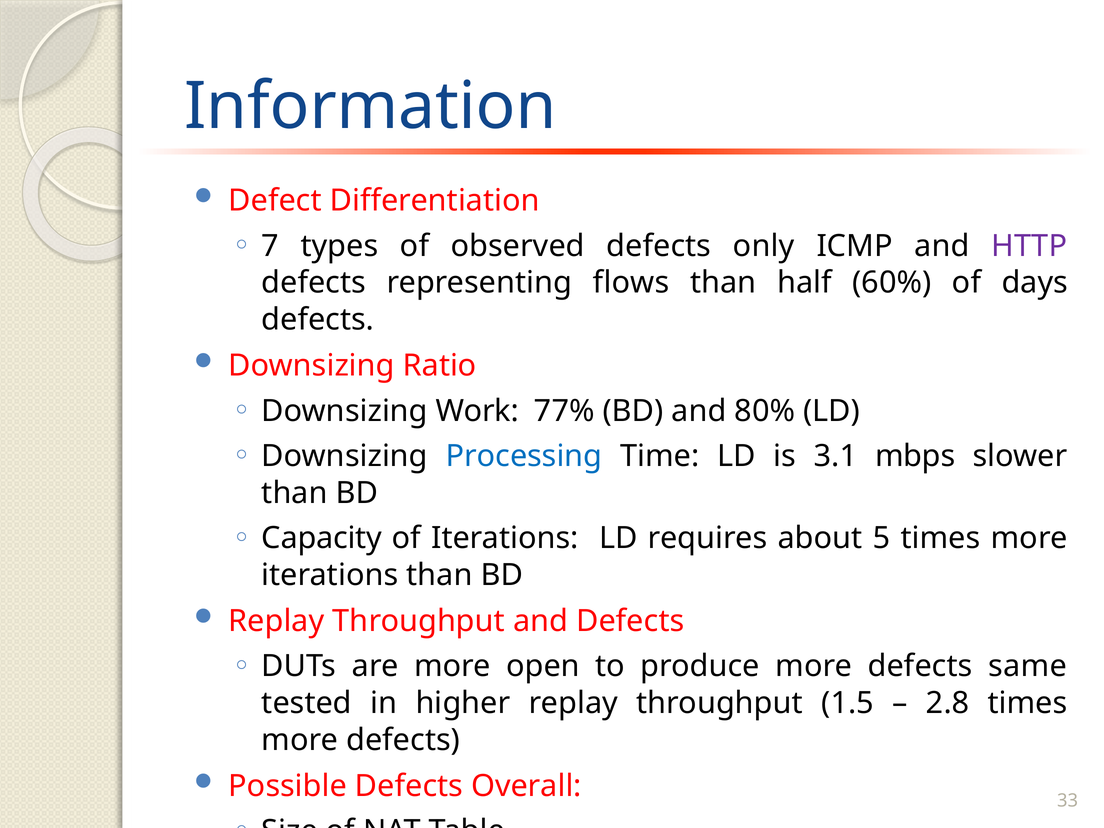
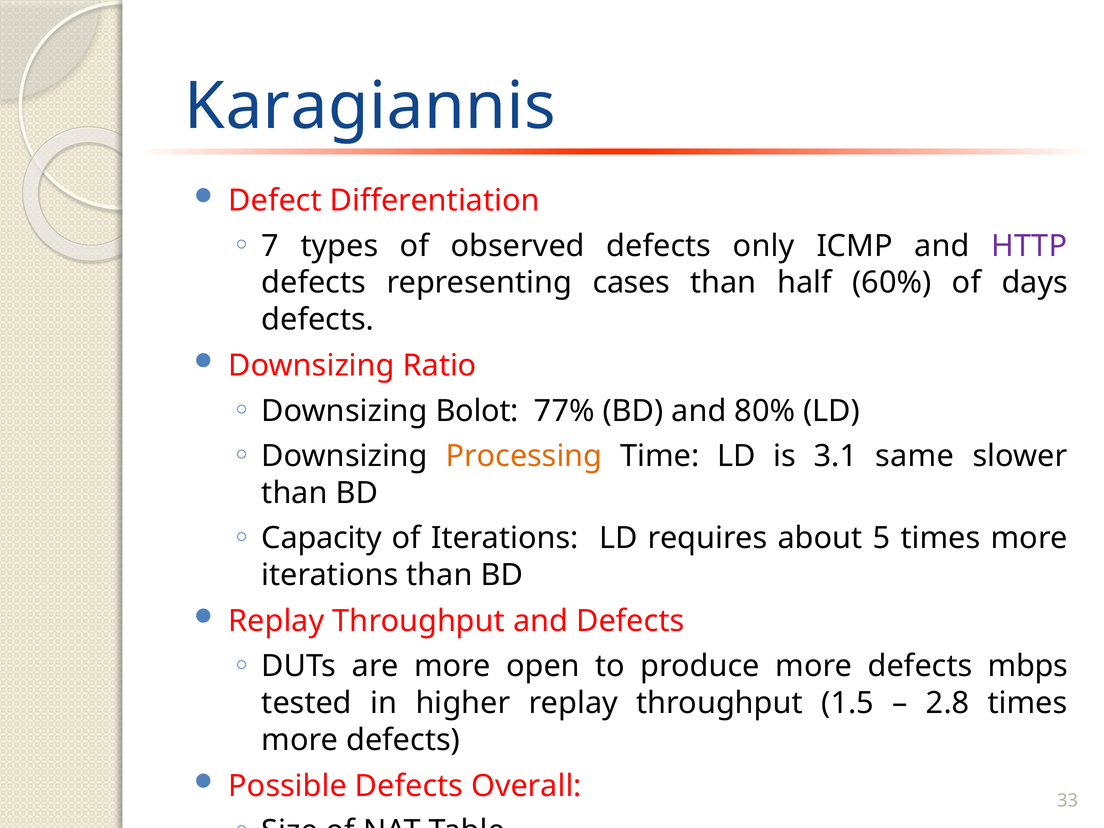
Information: Information -> Karagiannis
flows: flows -> cases
Work: Work -> Bolot
Processing colour: blue -> orange
mbps: mbps -> same
same: same -> mbps
